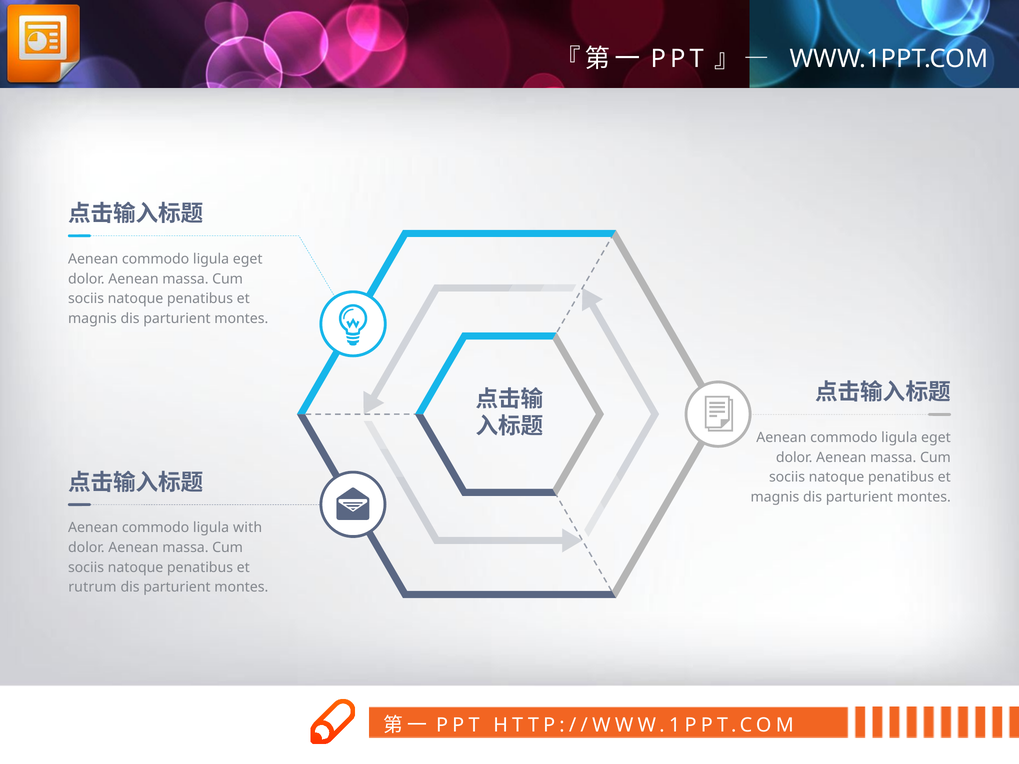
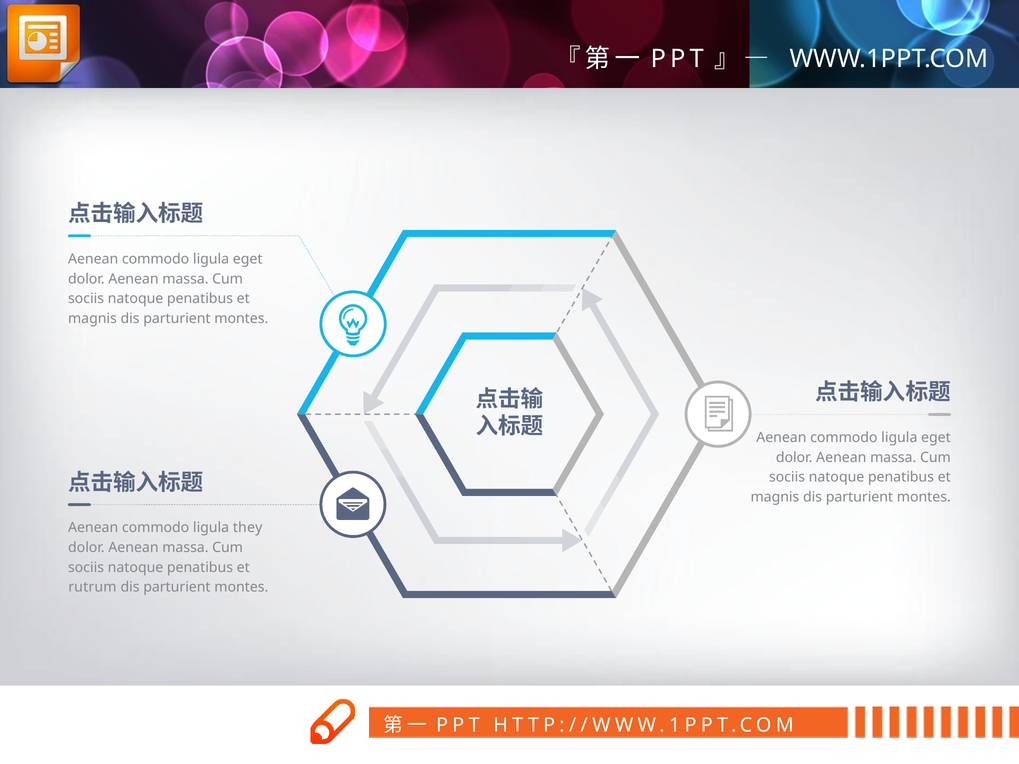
with: with -> they
